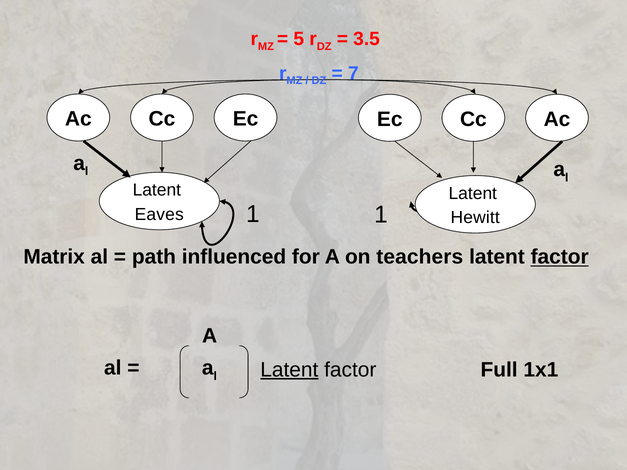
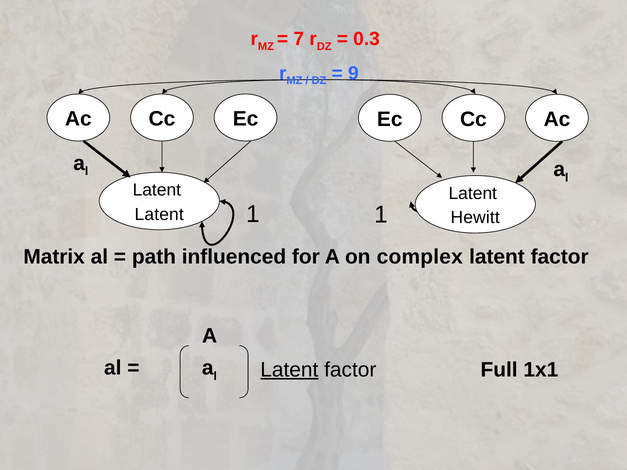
5: 5 -> 7
3.5: 3.5 -> 0.3
7: 7 -> 9
Eaves at (159, 215): Eaves -> Latent
teachers: teachers -> complex
factor at (560, 257) underline: present -> none
